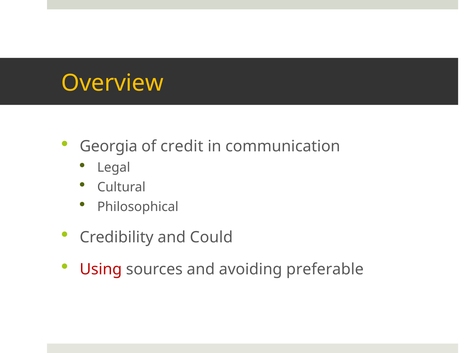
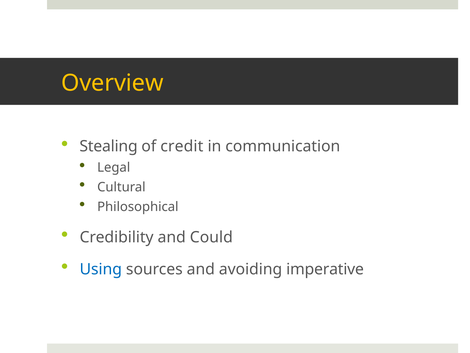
Georgia: Georgia -> Stealing
Using colour: red -> blue
preferable: preferable -> imperative
